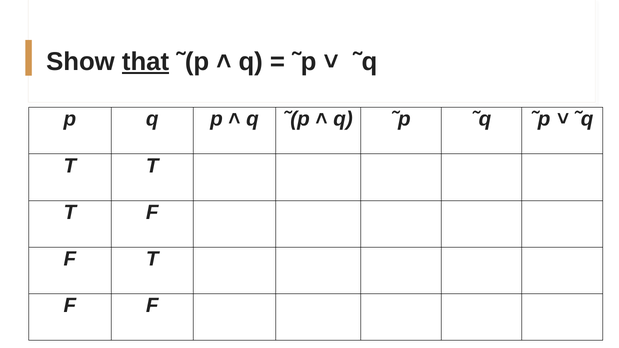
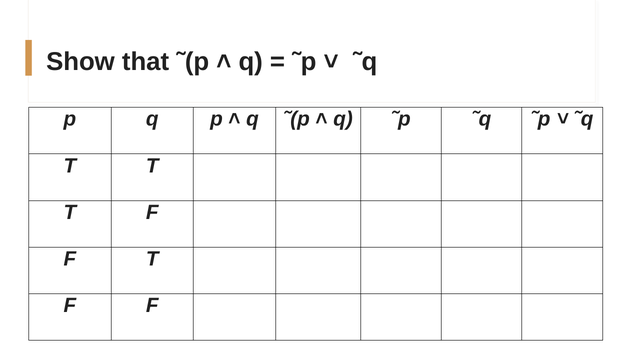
that underline: present -> none
